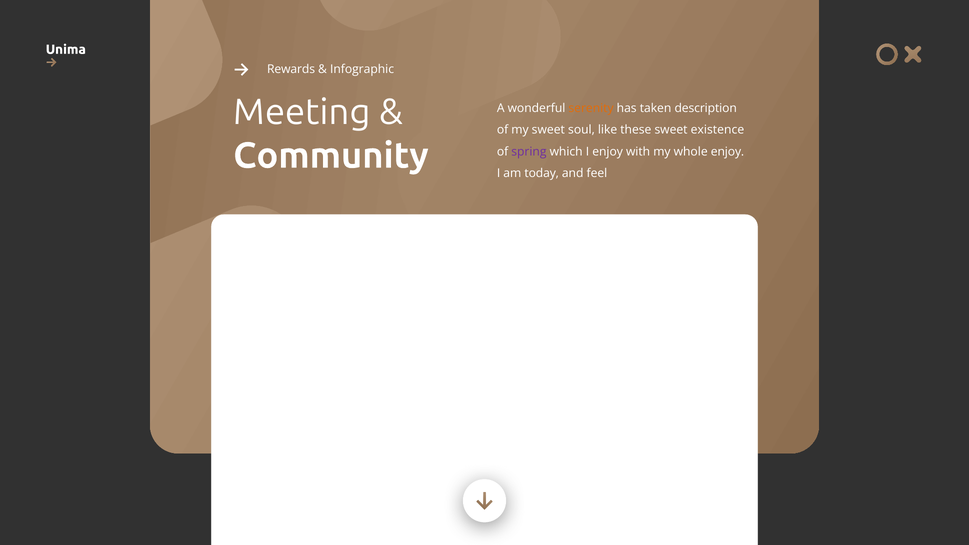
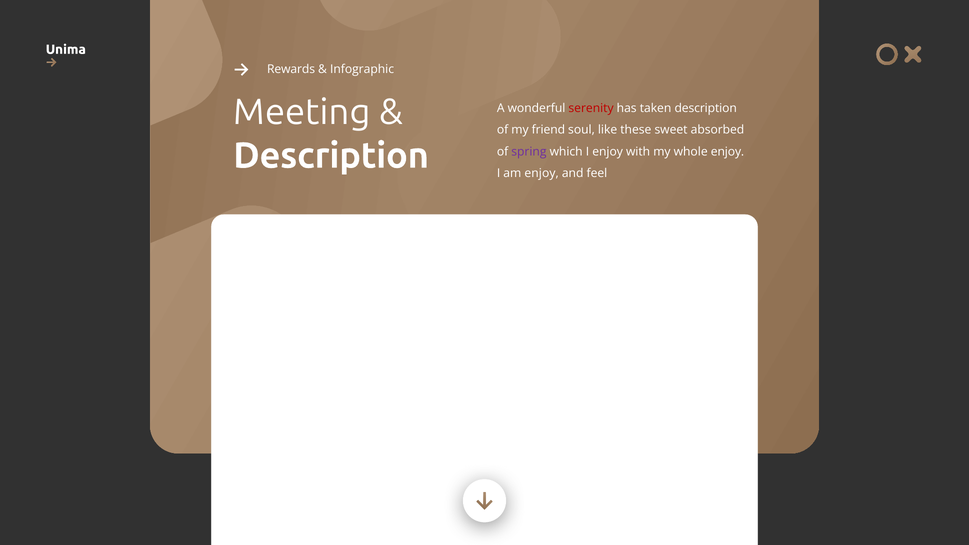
serenity colour: orange -> red
my sweet: sweet -> friend
existence: existence -> absorbed
Community at (331, 156): Community -> Description
am today: today -> enjoy
